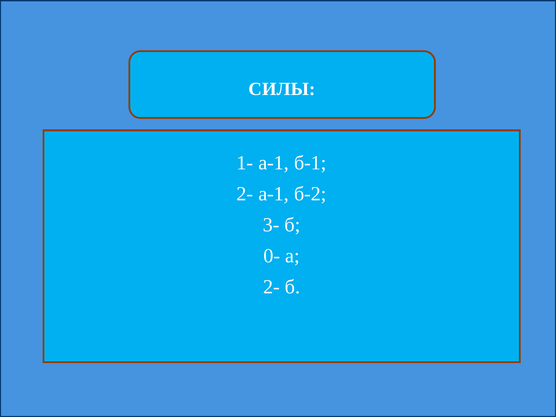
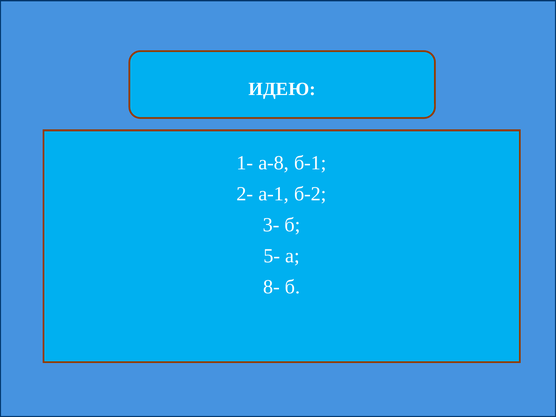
СИЛЫ: СИЛЫ -> ИДЕЮ
1- а-1: а-1 -> а-8
0-: 0- -> 5-
2- at (271, 287): 2- -> 8-
